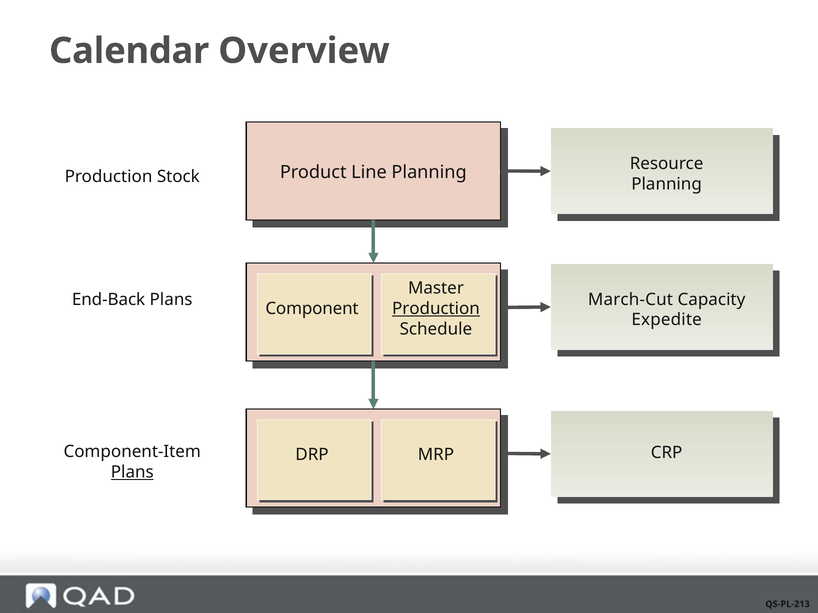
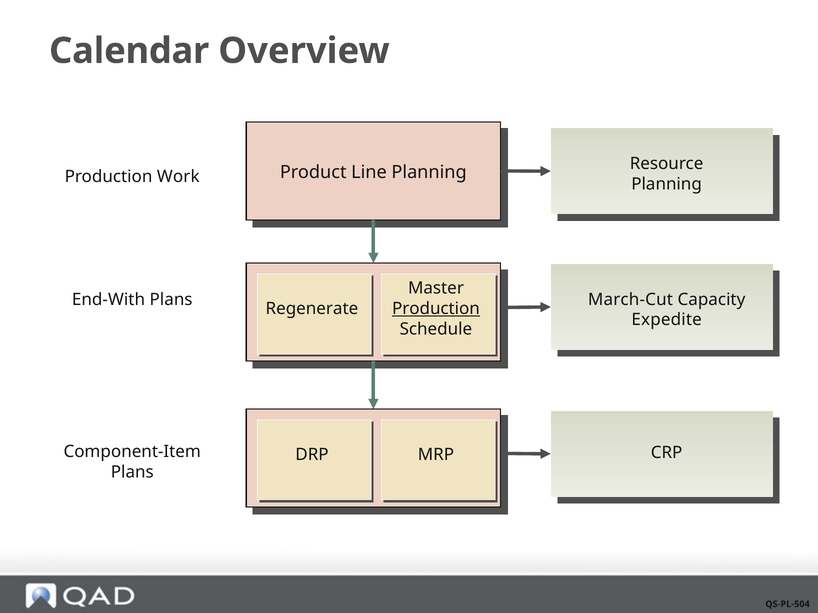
Stock: Stock -> Work
End-Back: End-Back -> End-With
Component: Component -> Regenerate
Plans at (132, 472) underline: present -> none
QS-PL-213: QS-PL-213 -> QS-PL-504
